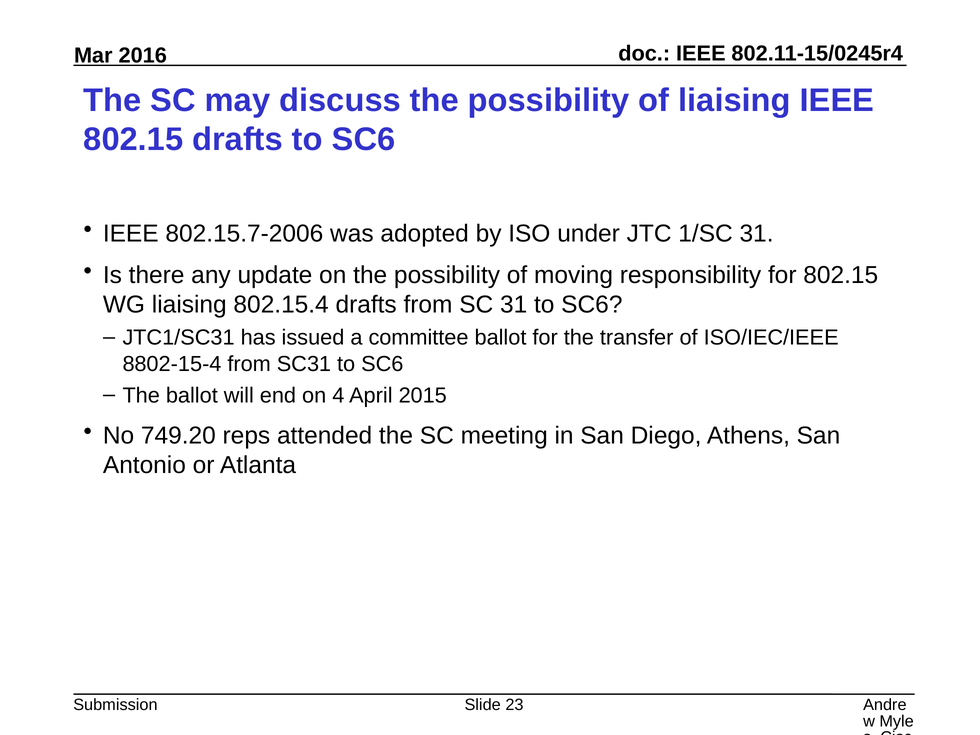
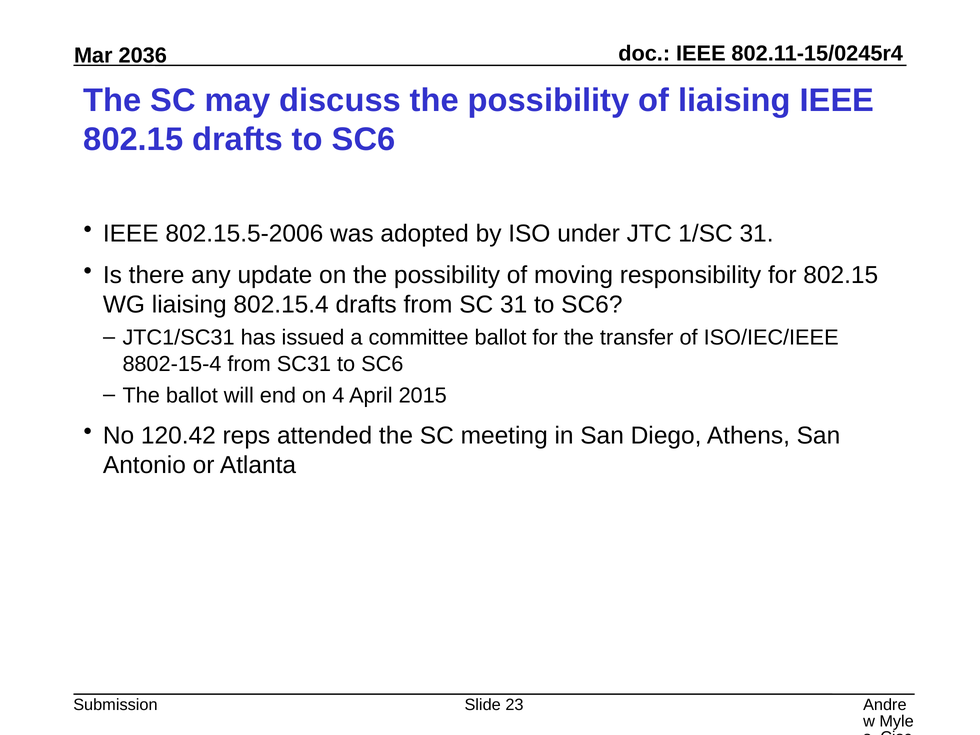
2016: 2016 -> 2036
802.15.7-2006: 802.15.7-2006 -> 802.15.5-2006
749.20: 749.20 -> 120.42
